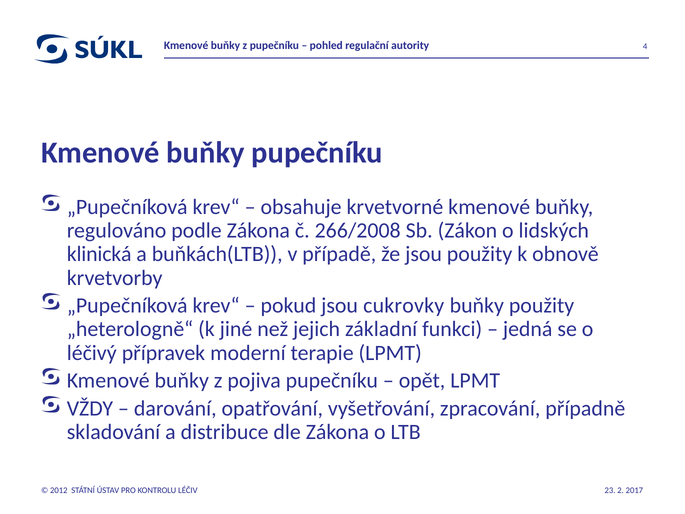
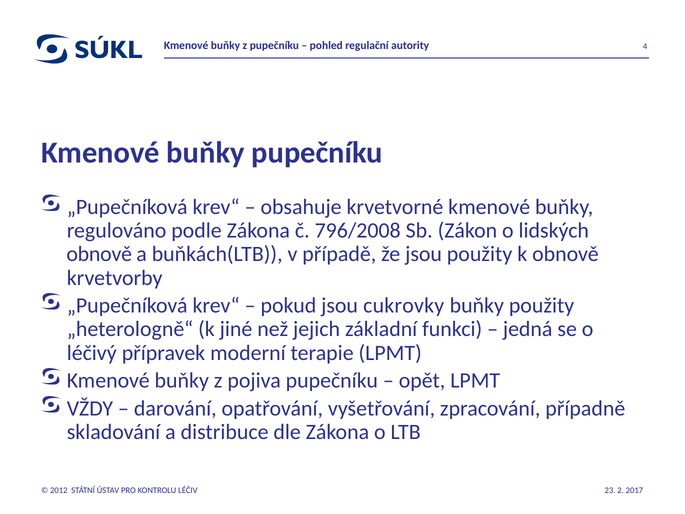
266/2008: 266/2008 -> 796/2008
klinická at (99, 254): klinická -> obnově
